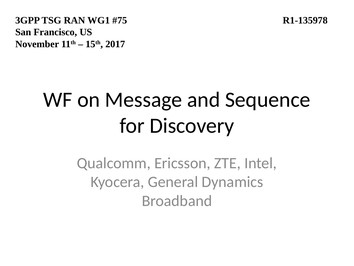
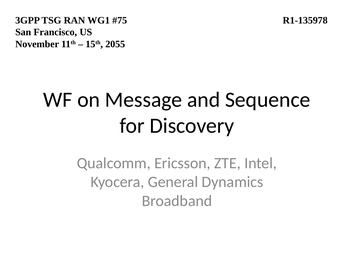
2017: 2017 -> 2055
